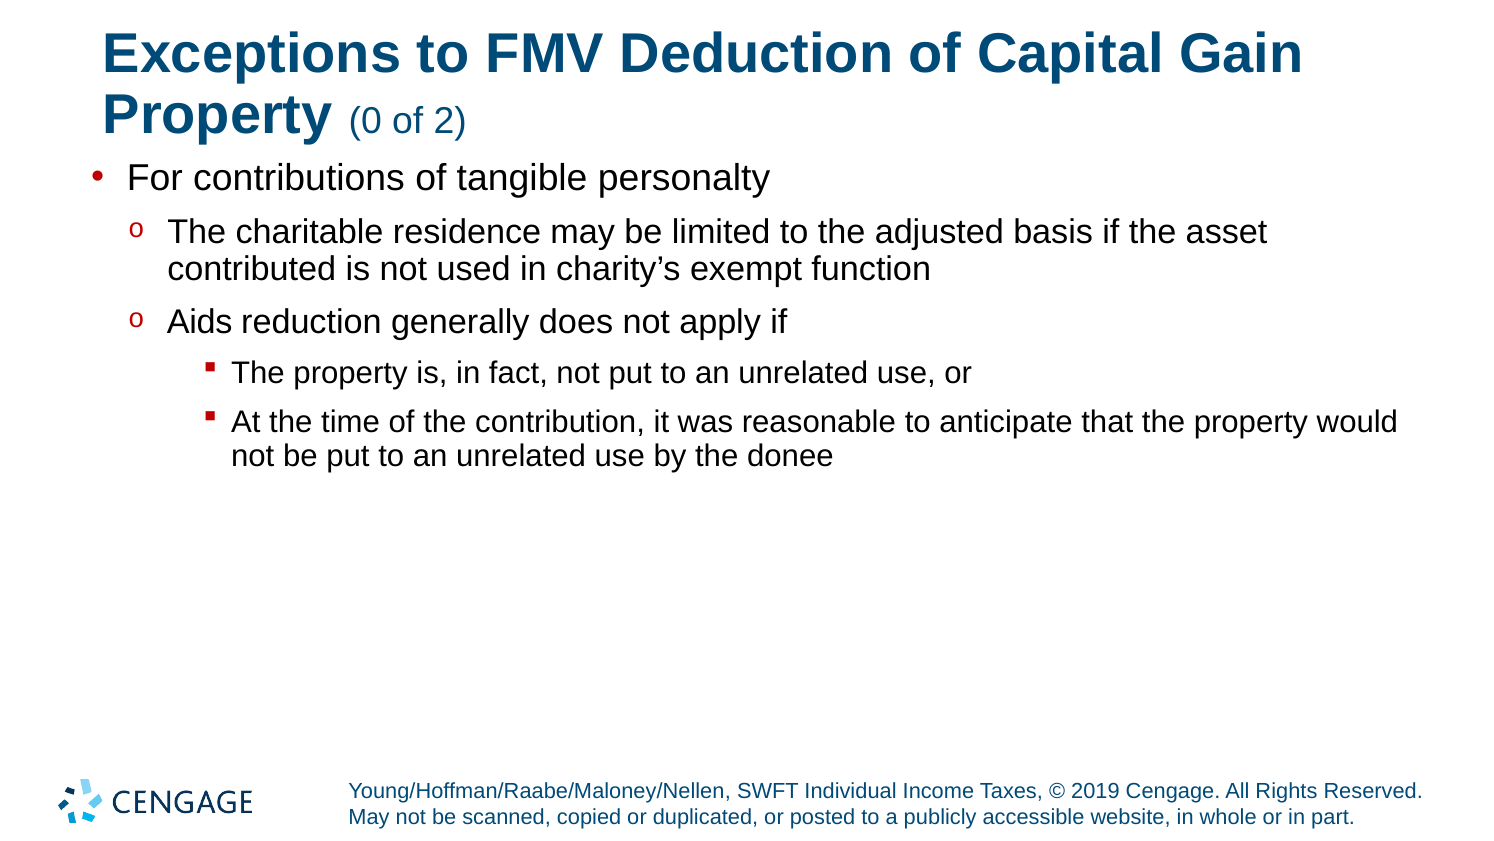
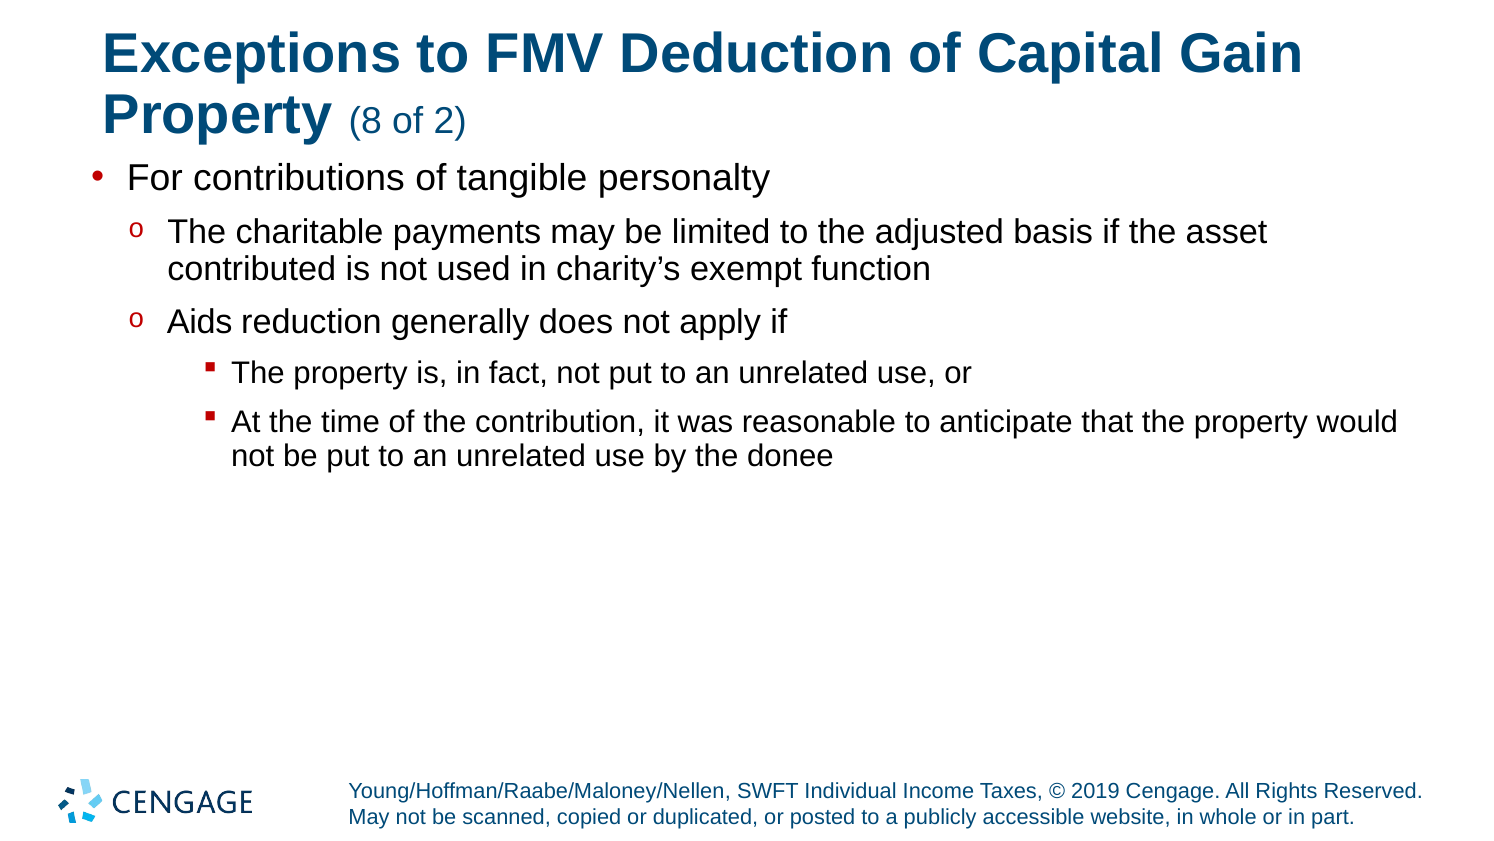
0: 0 -> 8
residence: residence -> payments
